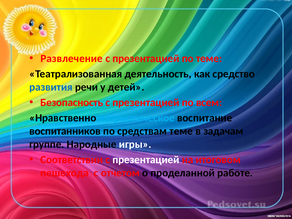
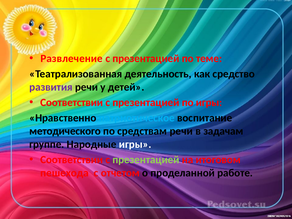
развития colour: blue -> purple
Безопасность at (72, 103): Безопасность -> Соответствии
по всем: всем -> игры
воспитанников: воспитанников -> методического
средствам теме: теме -> речи
презентацией at (146, 160) colour: white -> light green
